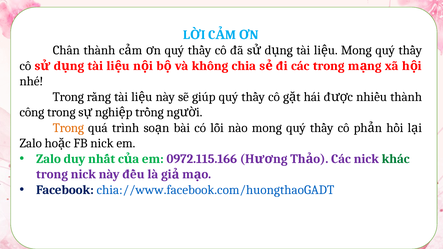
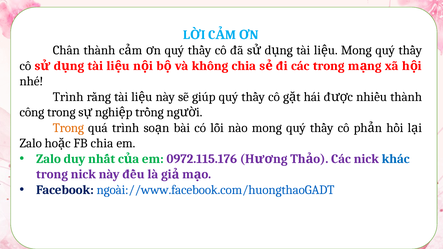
Trong at (68, 97): Trong -> Trình
FB nick: nick -> chia
0972.115.166: 0972.115.166 -> 0972.115.176
khác colour: green -> blue
chia://www.facebook.com/huongthaoGADT: chia://www.facebook.com/huongthaoGADT -> ngoài://www.facebook.com/huongthaoGADT
